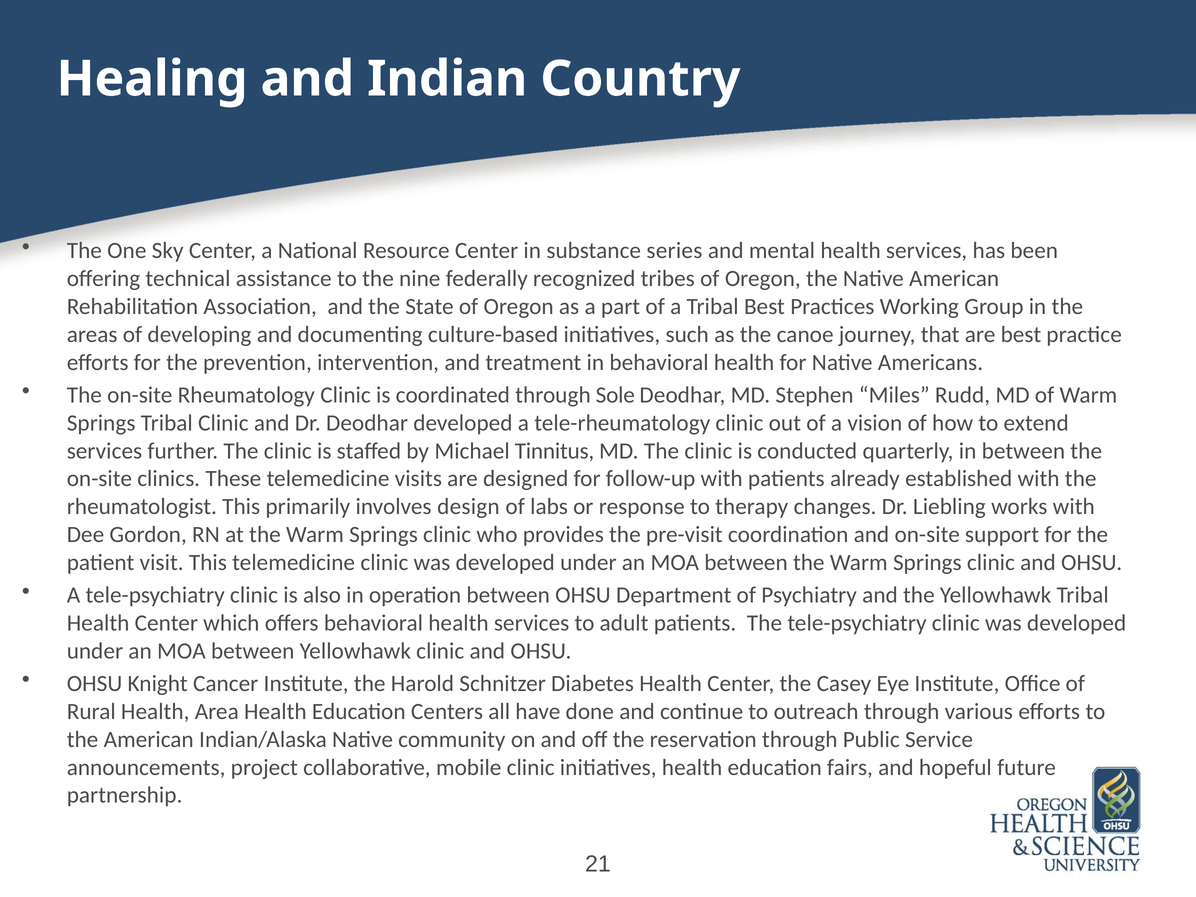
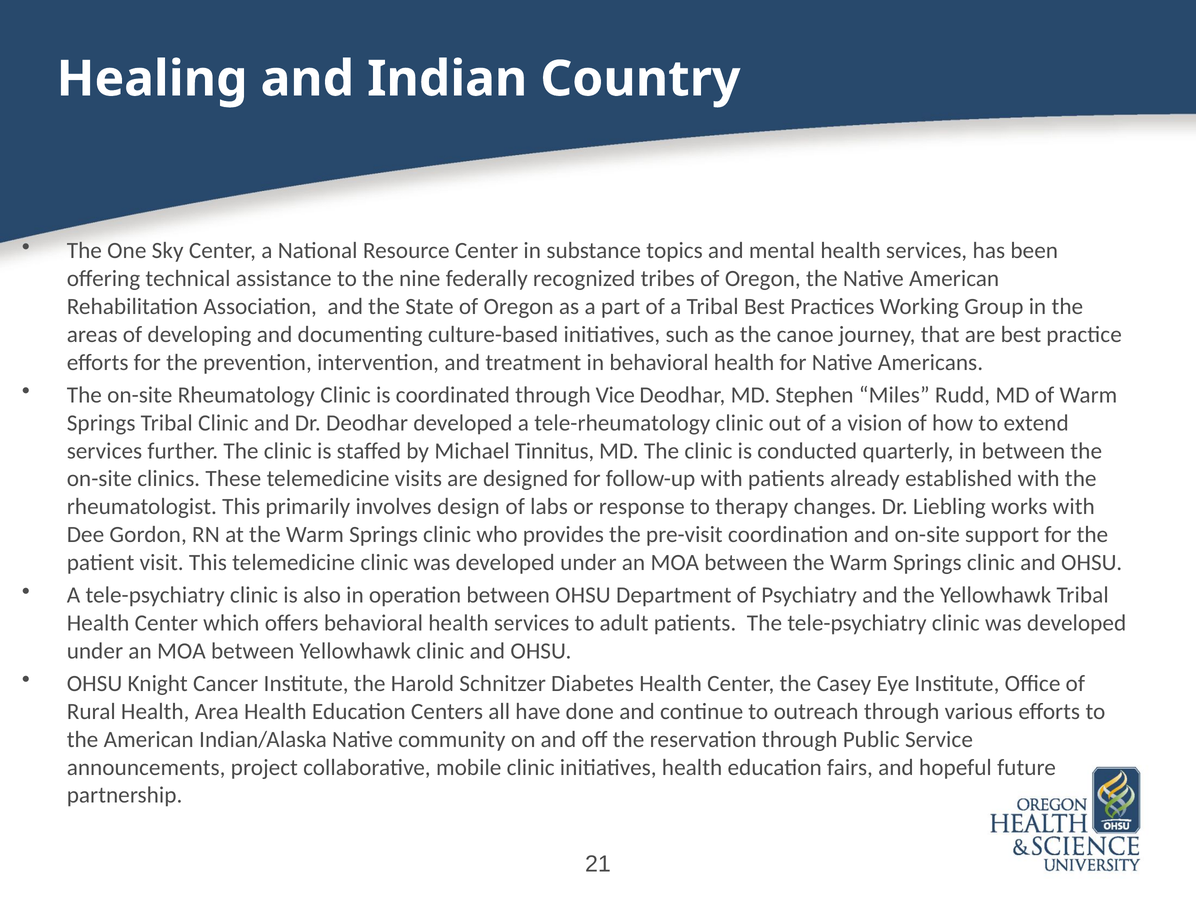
series: series -> topics
Sole: Sole -> Vice
